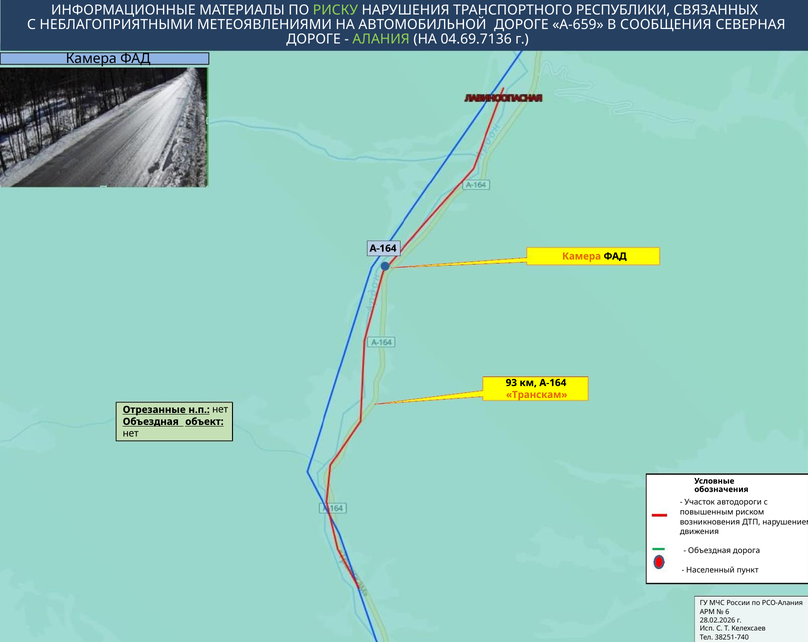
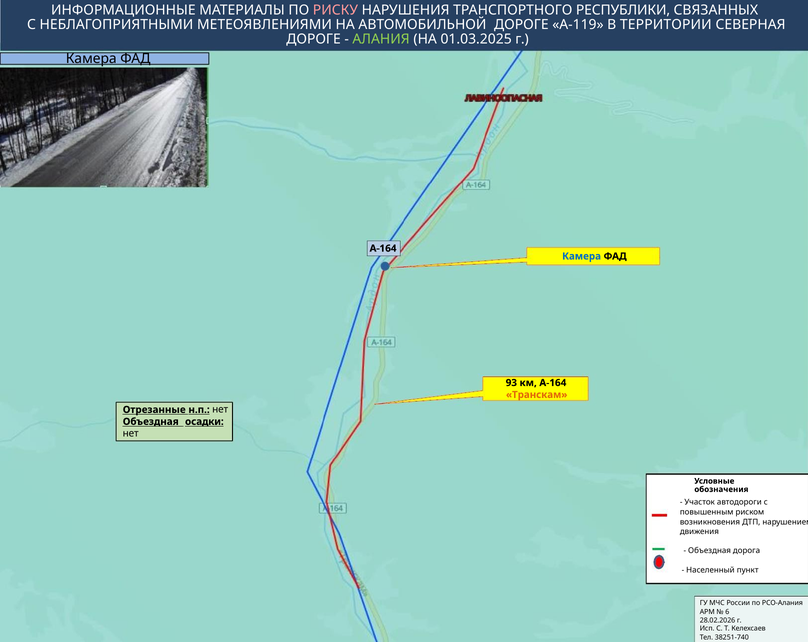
РИСКУ colour: light green -> pink
А-659: А-659 -> А-119
СООБЩЕНИЯ: СООБЩЕНИЯ -> ТЕРРИТОРИИ
04.69.7136: 04.69.7136 -> 01.03.2025
Камера at (582, 256) colour: orange -> blue
объект: объект -> осадки
